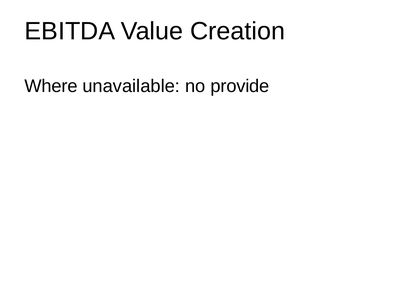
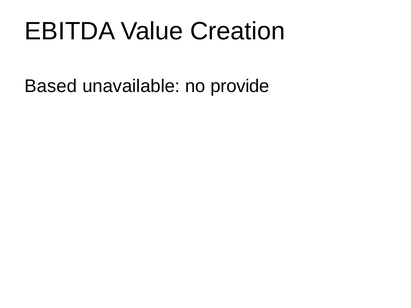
Where: Where -> Based
